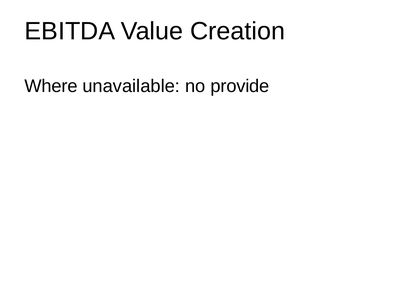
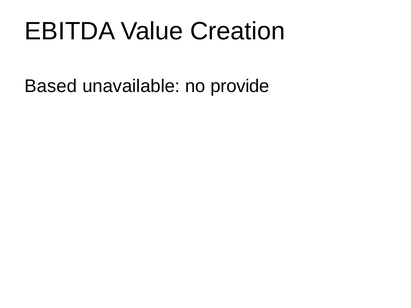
Where: Where -> Based
